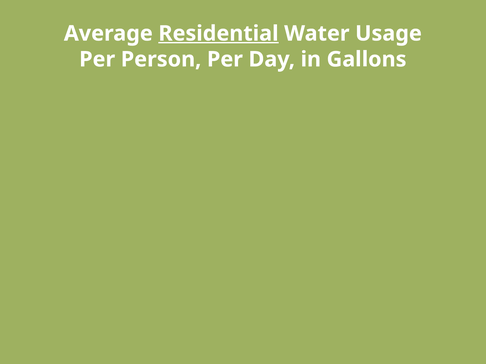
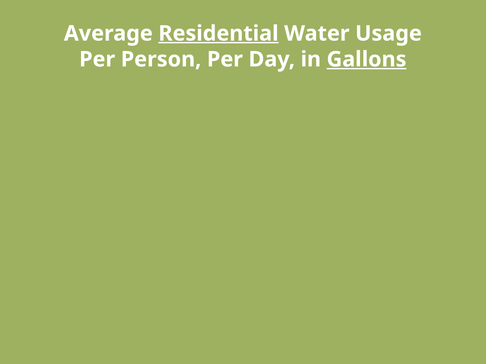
Gallons underline: none -> present
